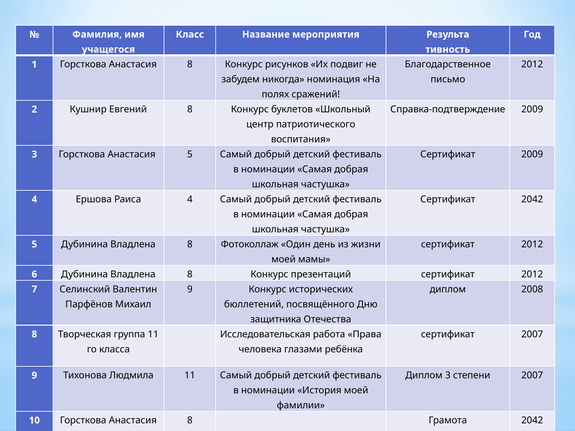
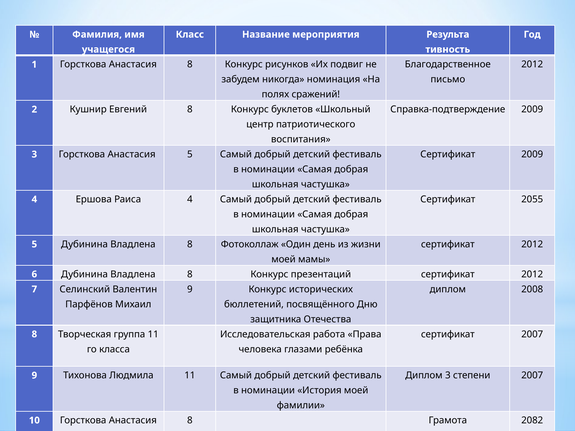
Сертификат 2042: 2042 -> 2055
Грамота 2042: 2042 -> 2082
